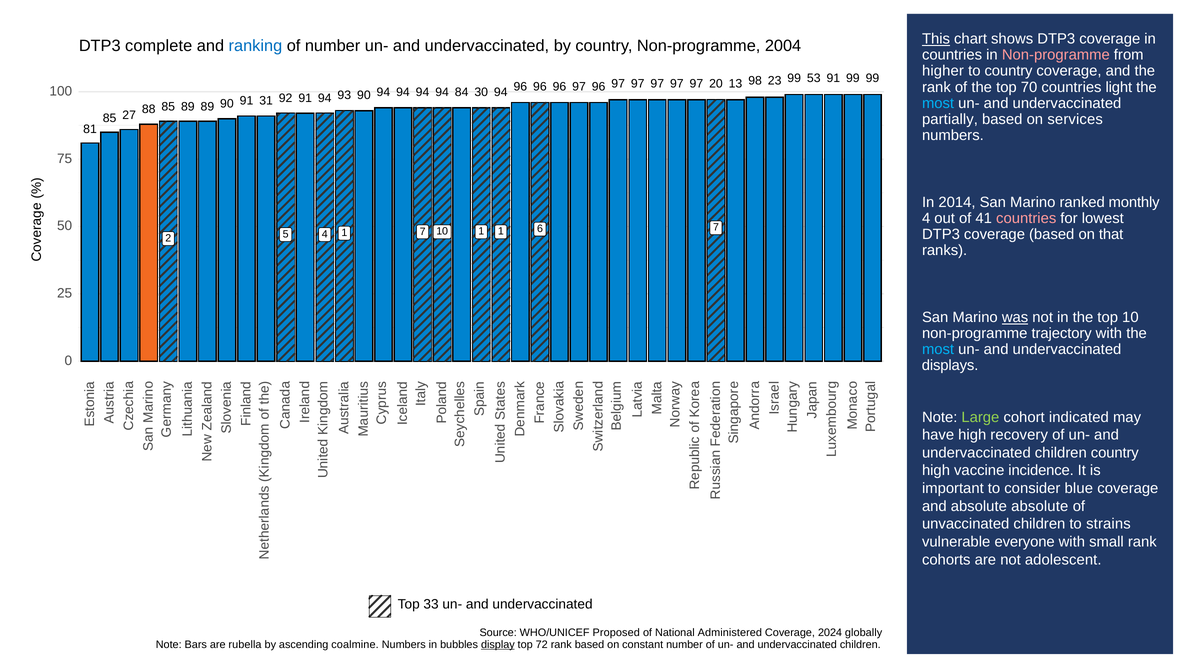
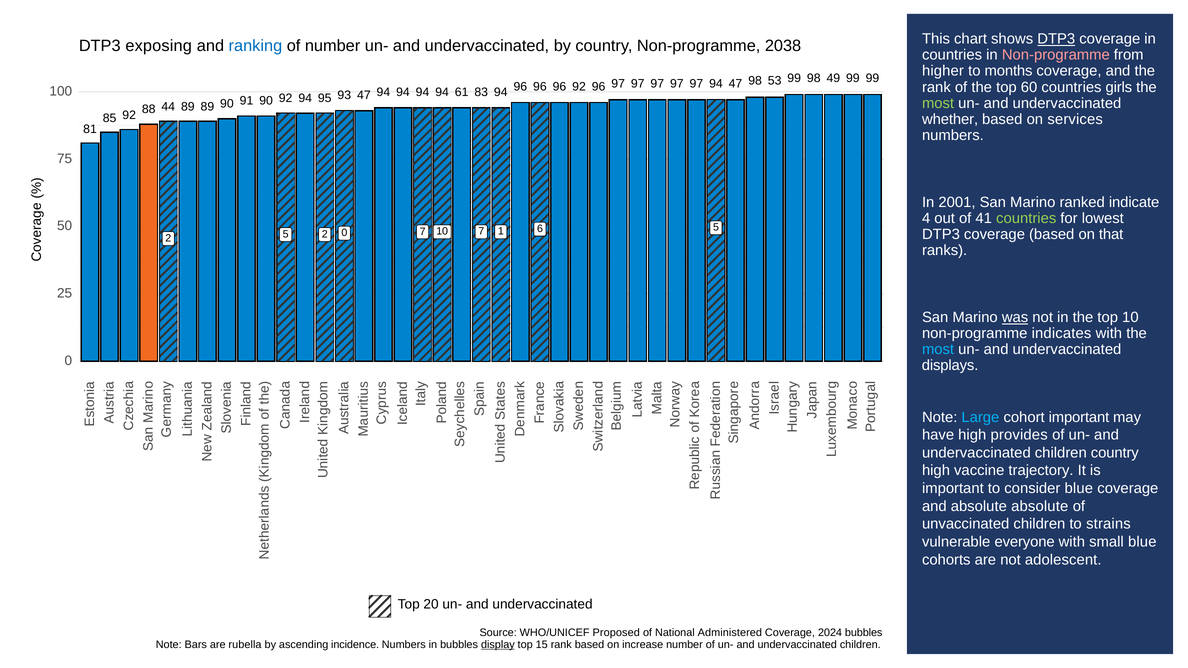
This underline: present -> none
DTP3 at (1056, 39) underline: none -> present
complete: complete -> exposing
2004: 2004 -> 2038
to country: country -> months
99 91: 91 -> 49
98 53: 53 -> 98
97 13: 13 -> 47
23: 23 -> 53
70: 70 -> 60
light: light -> girls
96 20: 20 -> 94
84: 84 -> 61
30: 30 -> 83
96 97: 97 -> 92
92 91: 91 -> 94
93 90: 90 -> 47
91 94: 94 -> 95
most at (938, 103) colour: light blue -> light green
90 31: 31 -> 90
partially: partially -> whether
85 27: 27 -> 92
88 85: 85 -> 44
2014: 2014 -> 2001
monthly: monthly -> indicate
countries at (1026, 218) colour: pink -> light green
6 7: 7 -> 5
7 1: 1 -> 7
1 at (344, 233): 1 -> 0
2 4: 4 -> 2
trajectory: trajectory -> indicates
Large colour: light green -> light blue
cohort indicated: indicated -> important
recovery: recovery -> provides
incidence: incidence -> trajectory
small rank: rank -> blue
33: 33 -> 20
2024 globally: globally -> bubbles
coalmine: coalmine -> incidence
72: 72 -> 15
constant: constant -> increase
